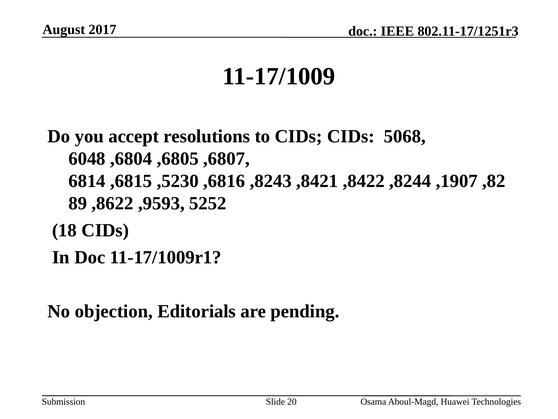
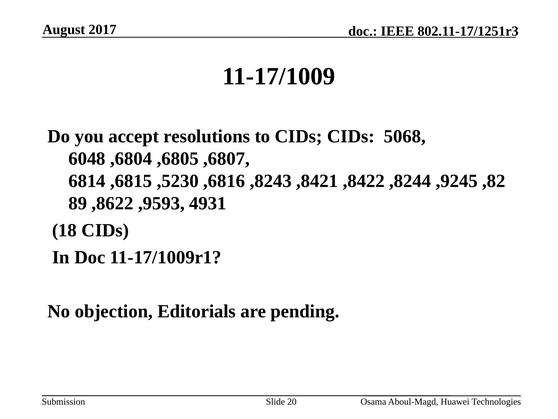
,1907: ,1907 -> ,9245
5252: 5252 -> 4931
